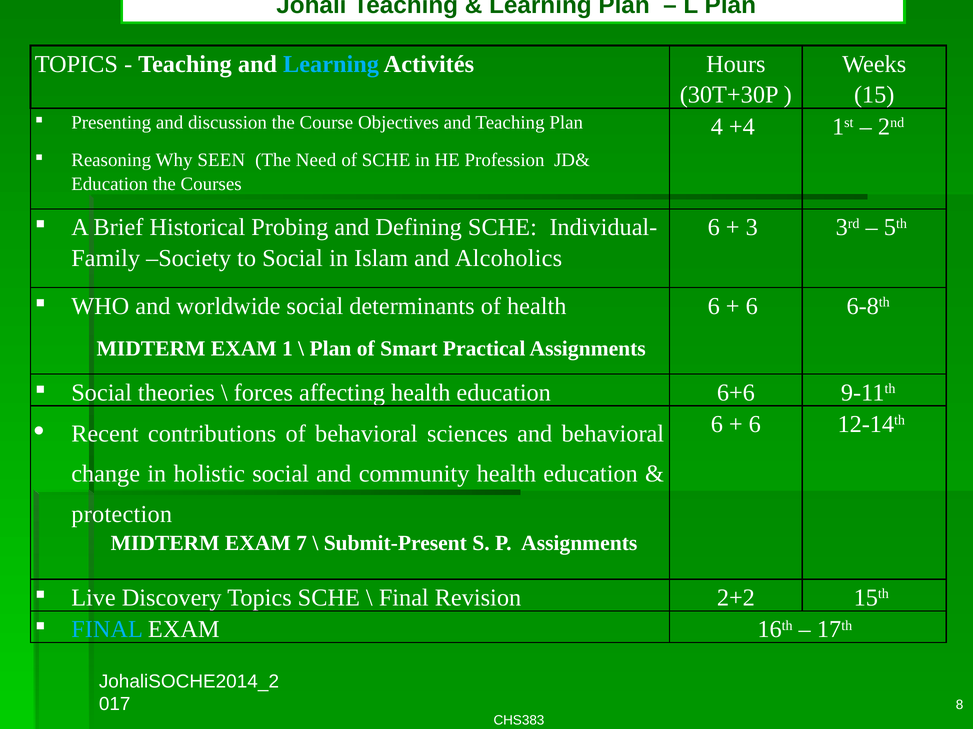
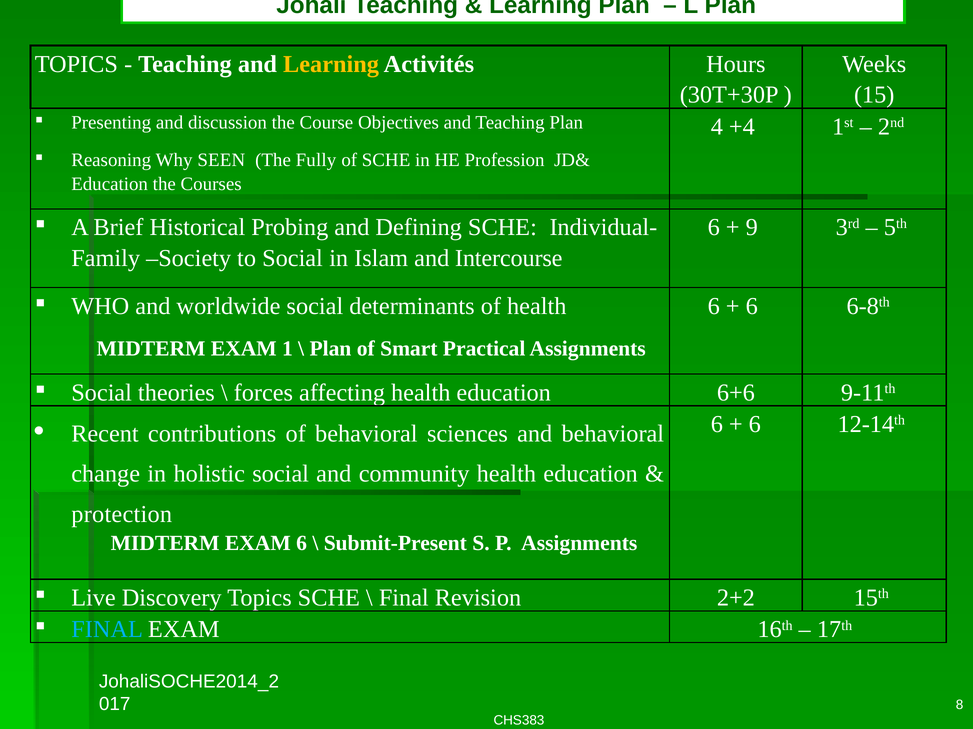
Learning at (331, 64) colour: light blue -> yellow
Need: Need -> Fully
3: 3 -> 9
Alcoholics: Alcoholics -> Intercourse
EXAM 7: 7 -> 6
